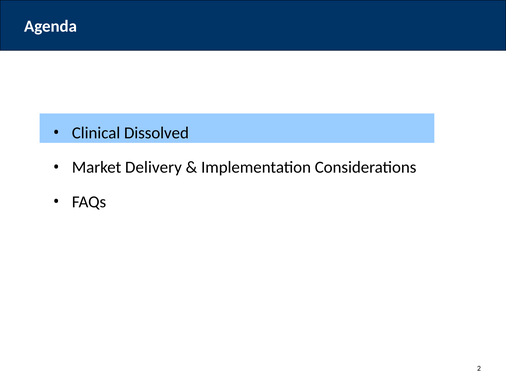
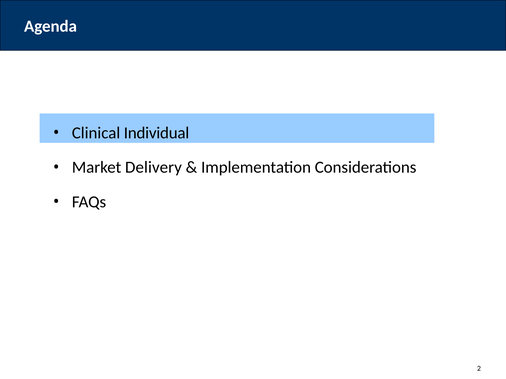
Dissolved: Dissolved -> Individual
